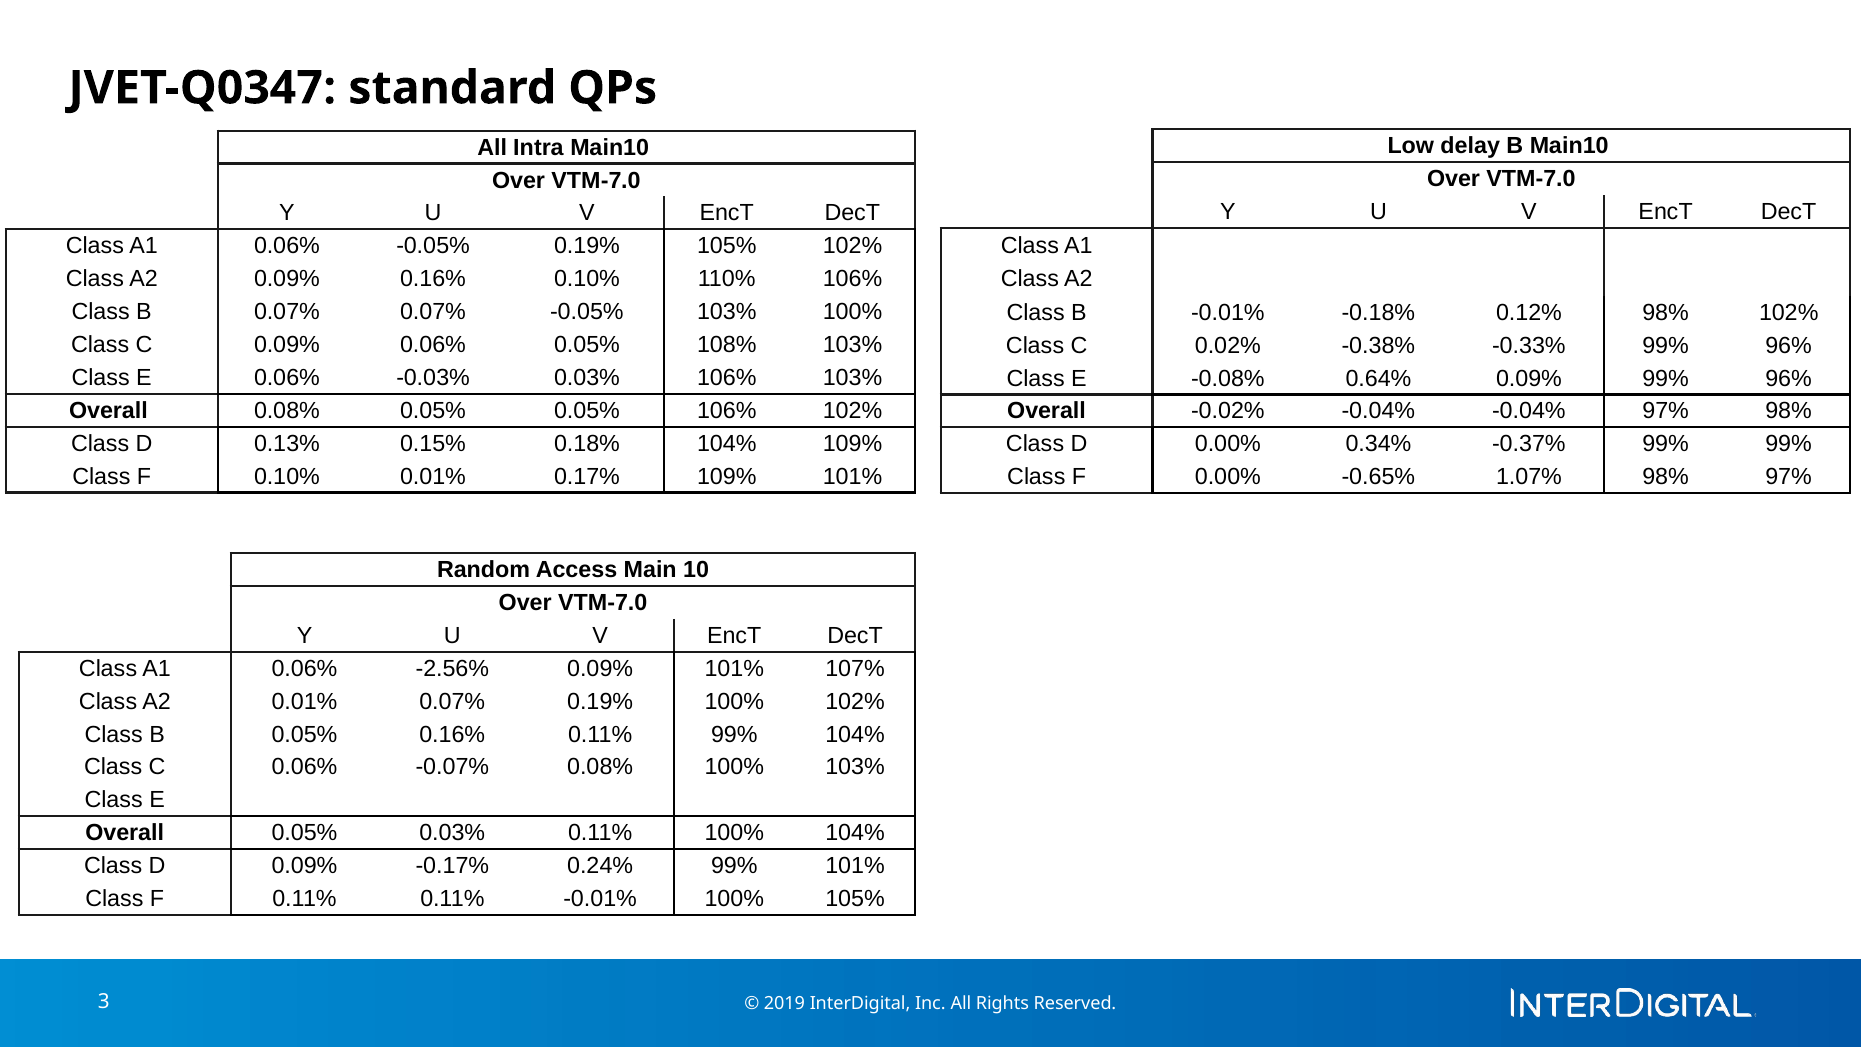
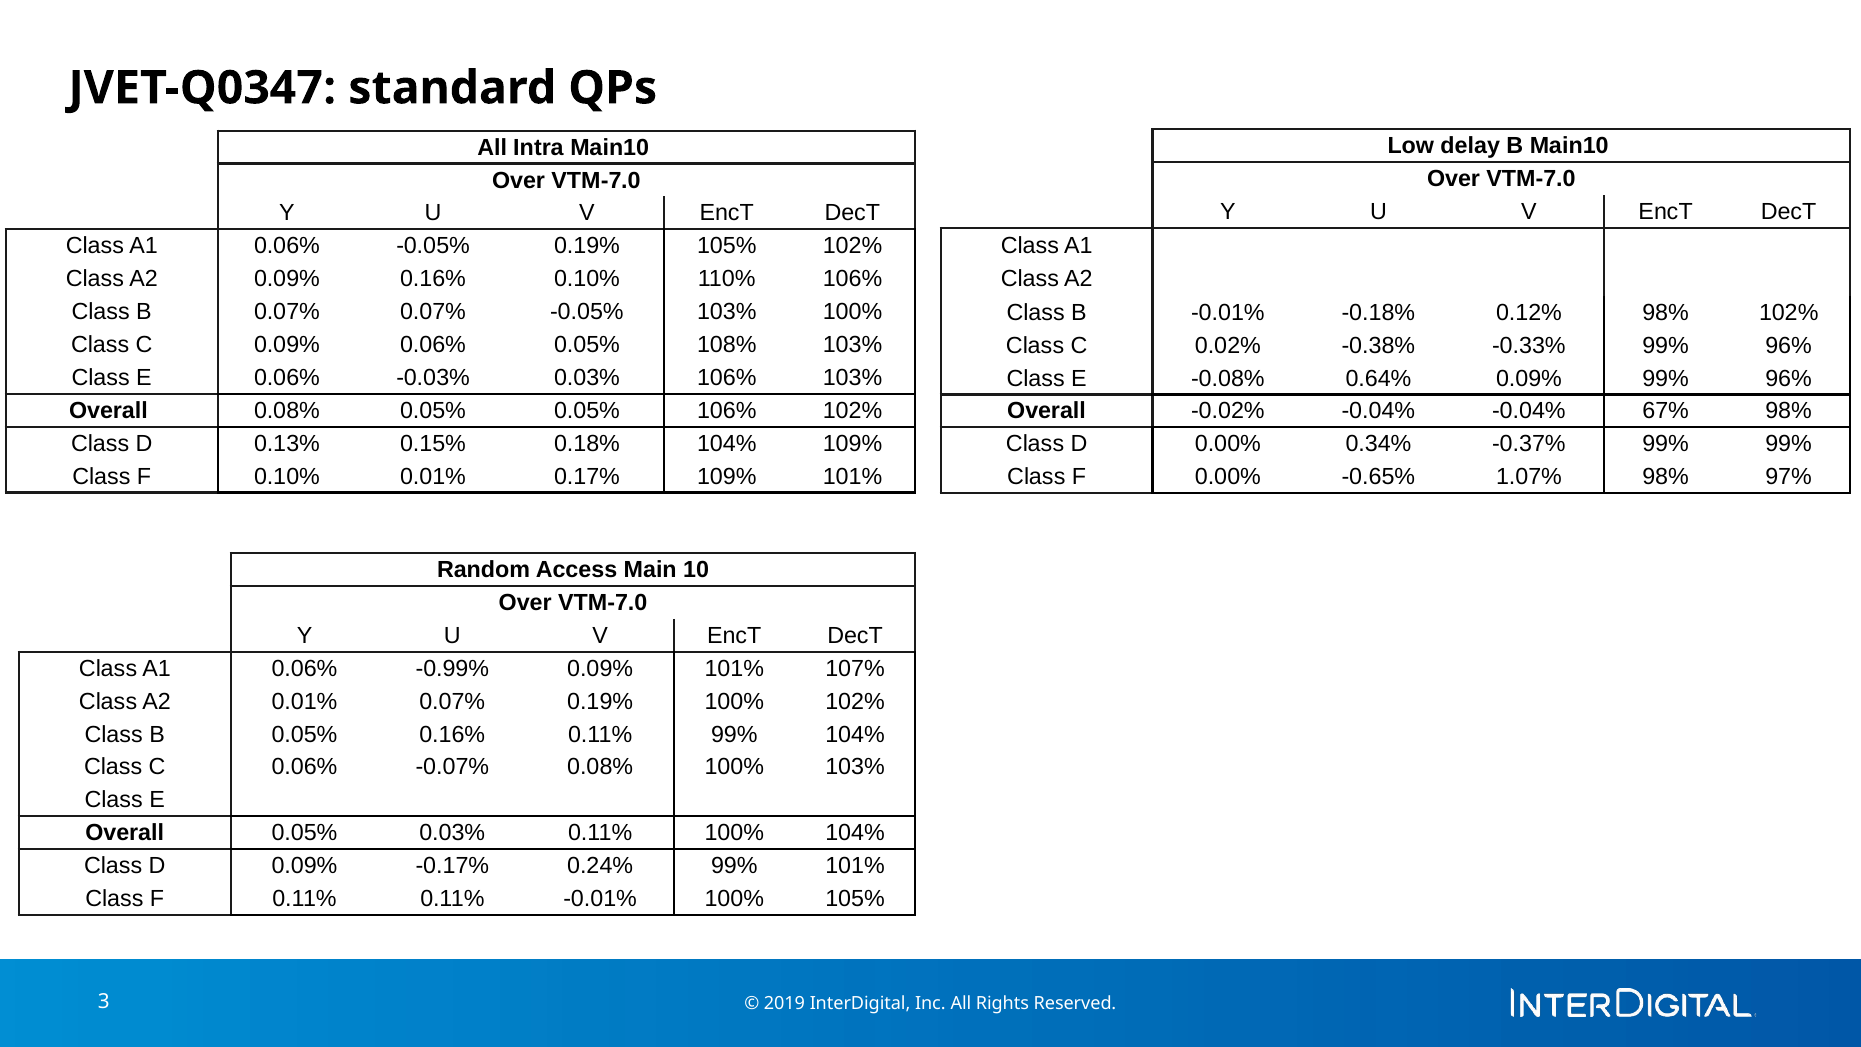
-0.04% 97%: 97% -> 67%
-2.56%: -2.56% -> -0.99%
